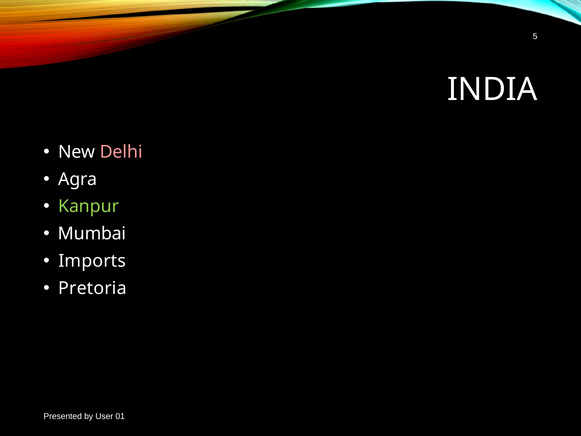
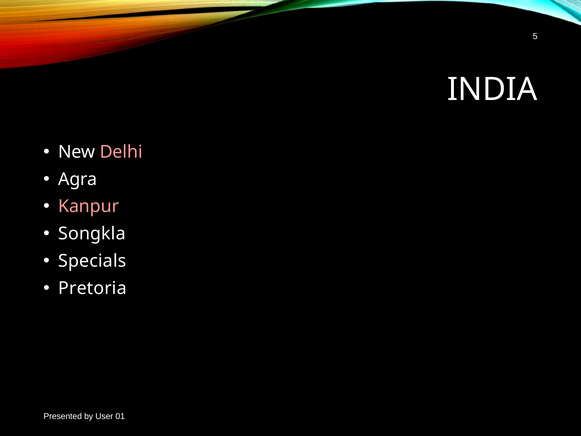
Kanpur colour: light green -> pink
Mumbai: Mumbai -> Songkla
Imports: Imports -> Specials
